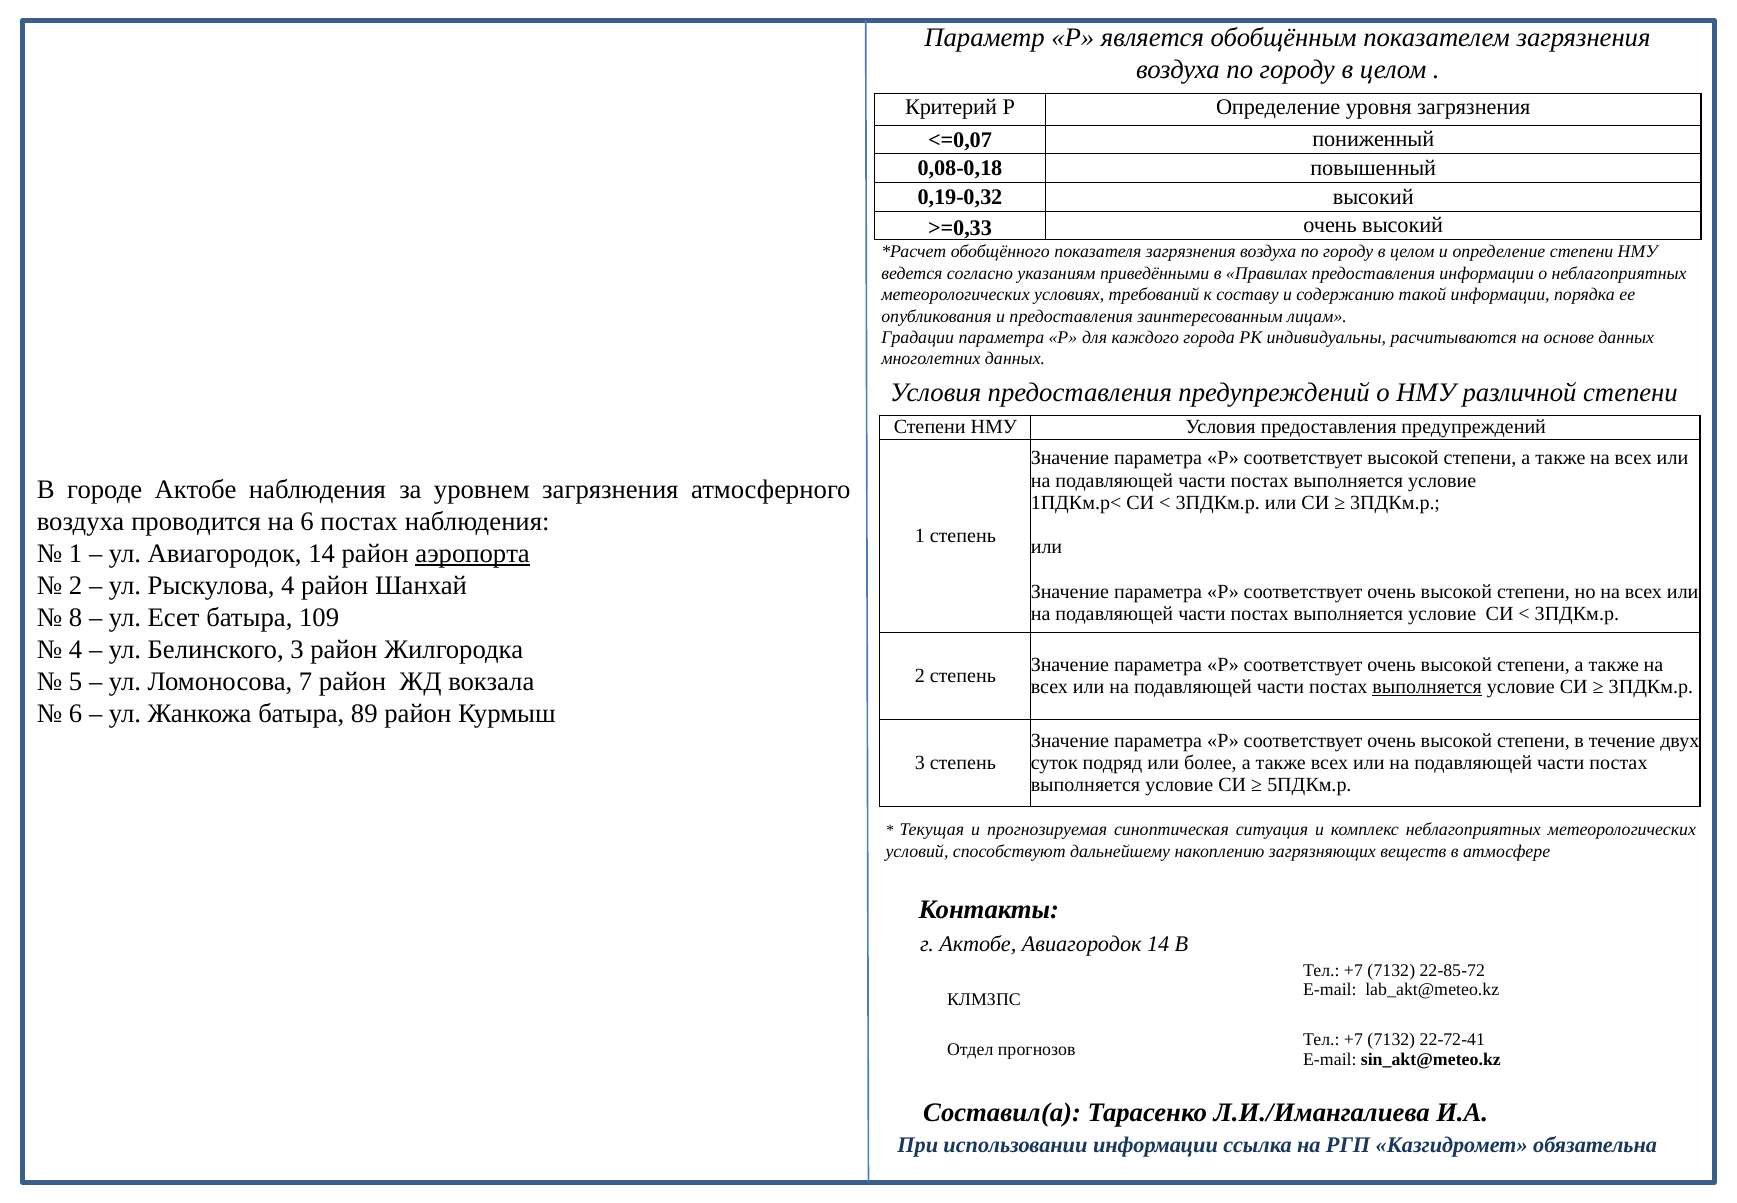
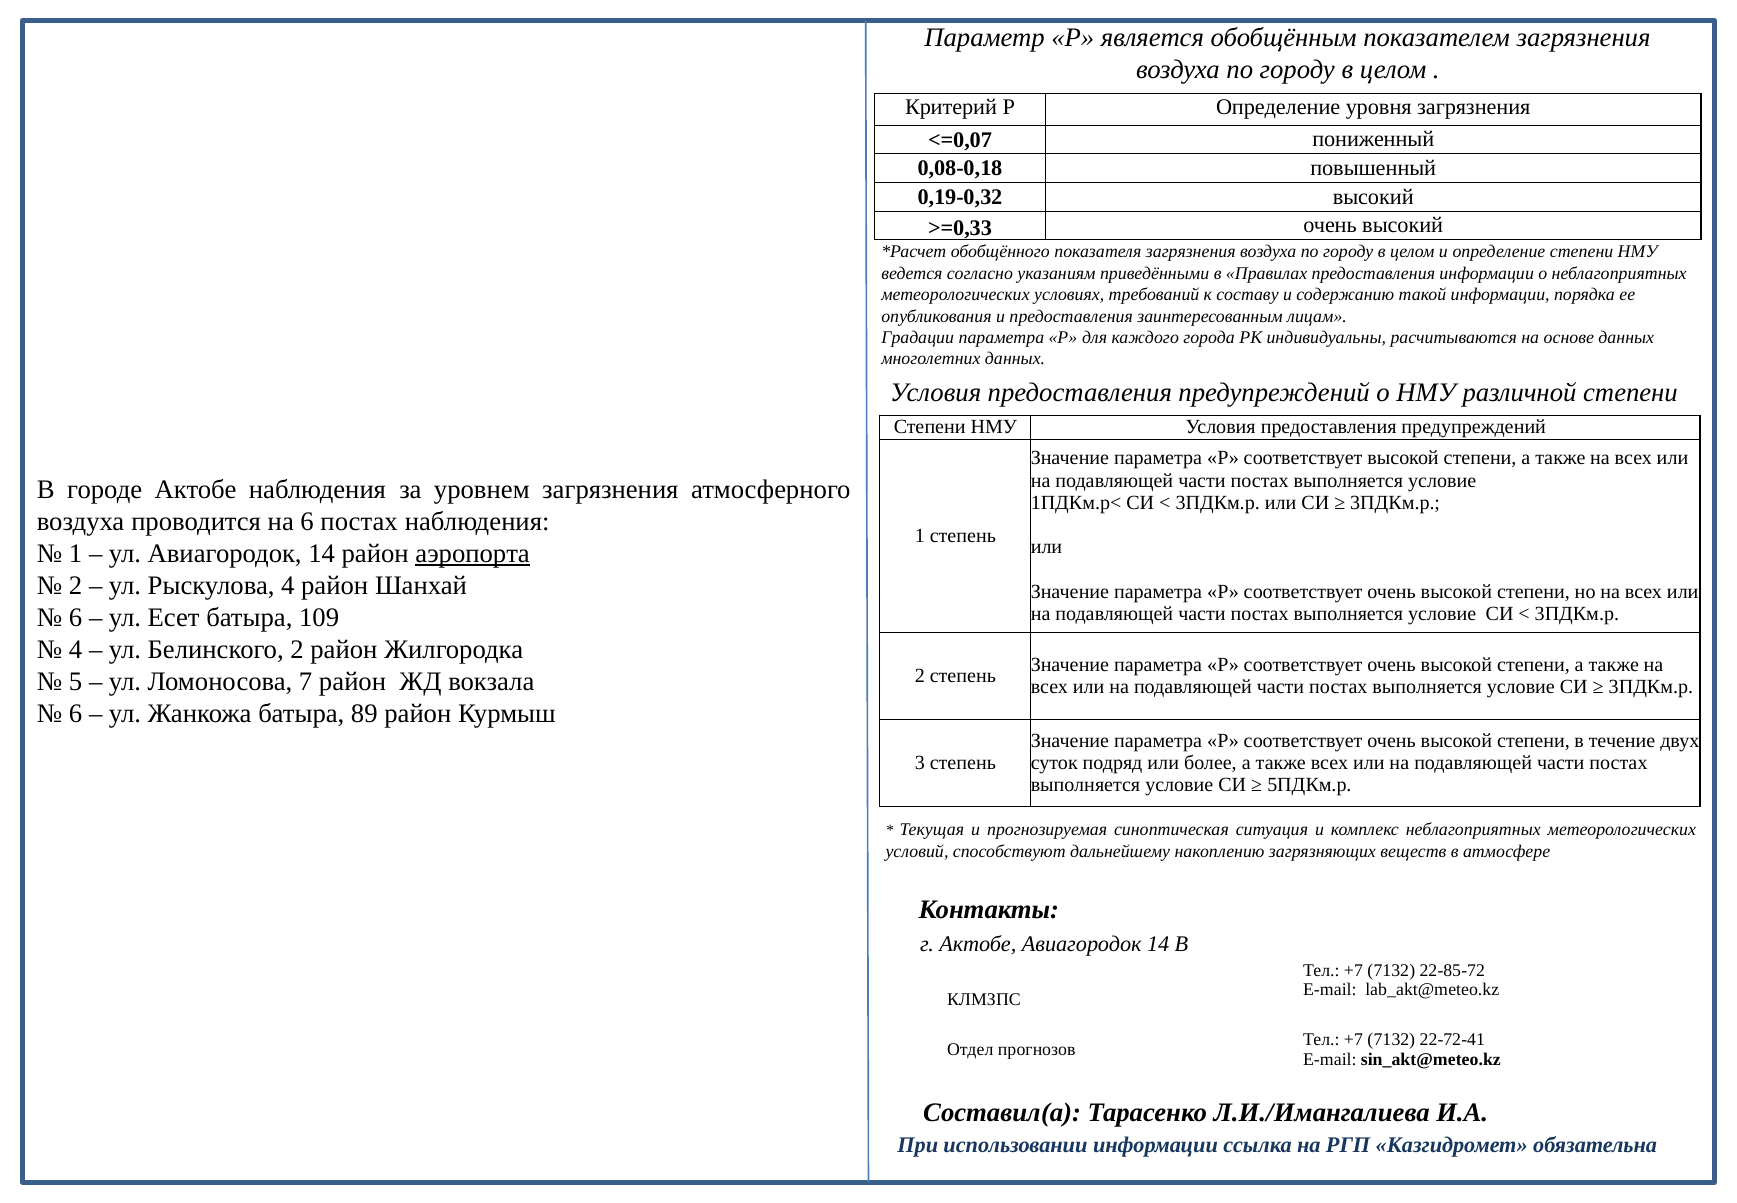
8 at (76, 618): 8 -> 6
Белинского 3: 3 -> 2
выполняется at (1427, 687) underline: present -> none
